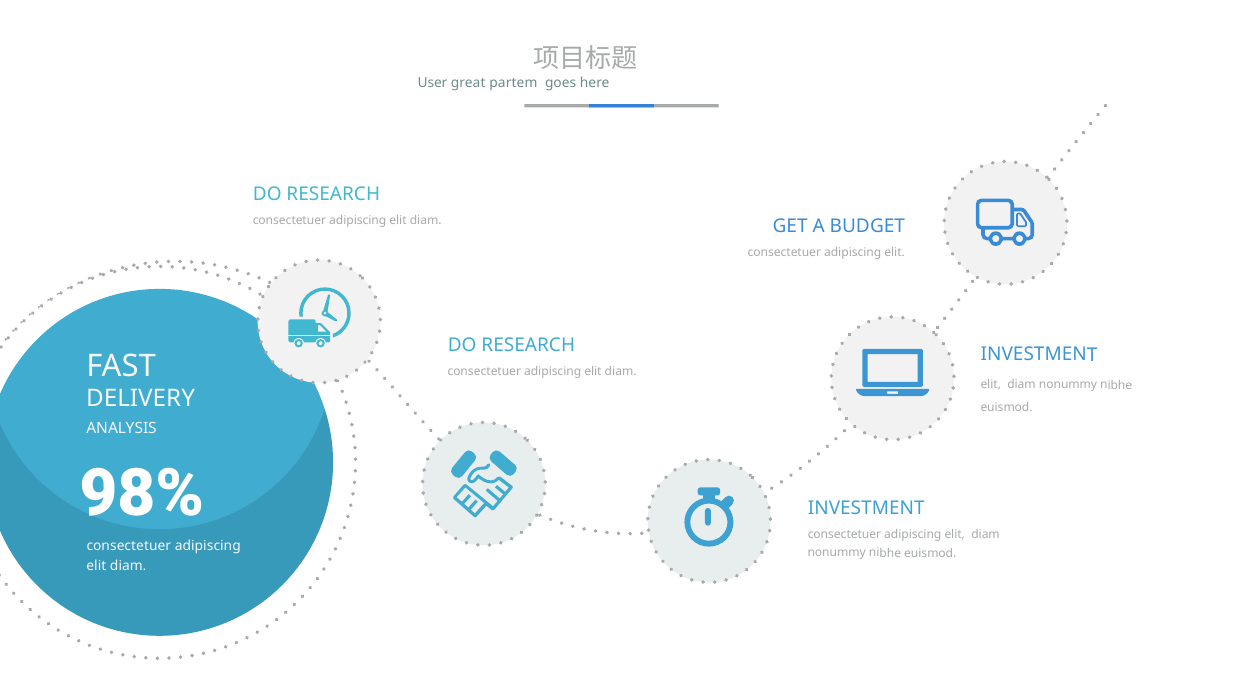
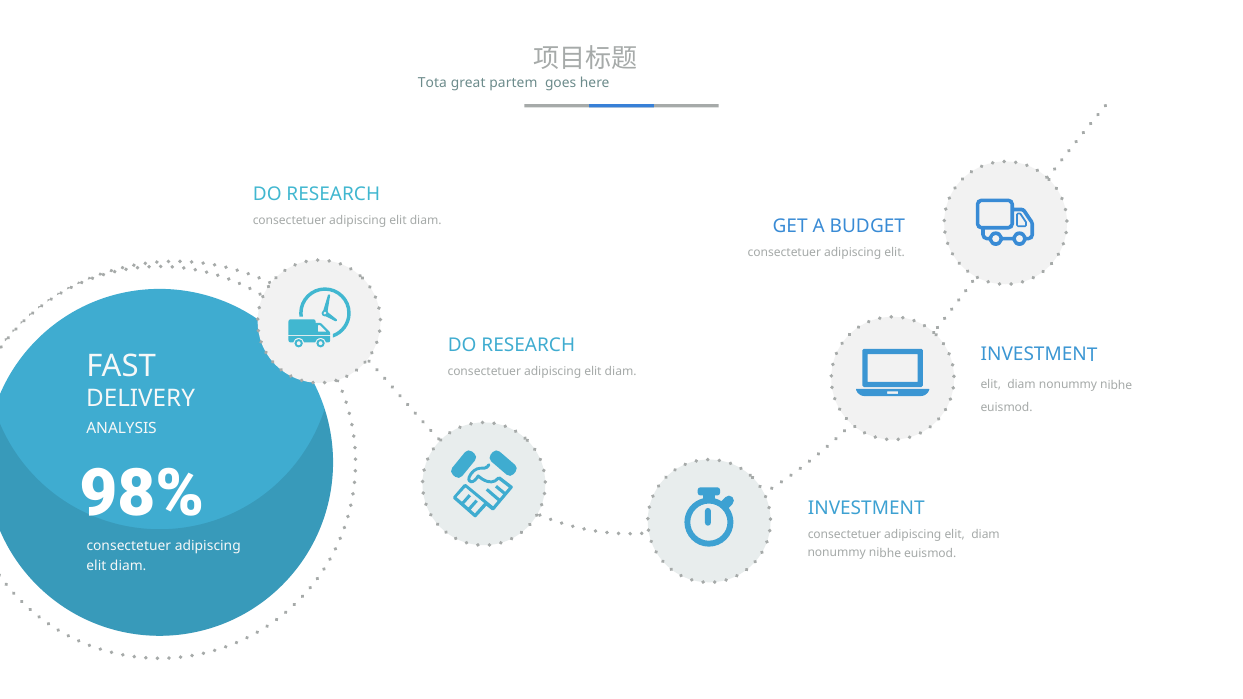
User: User -> Tota
